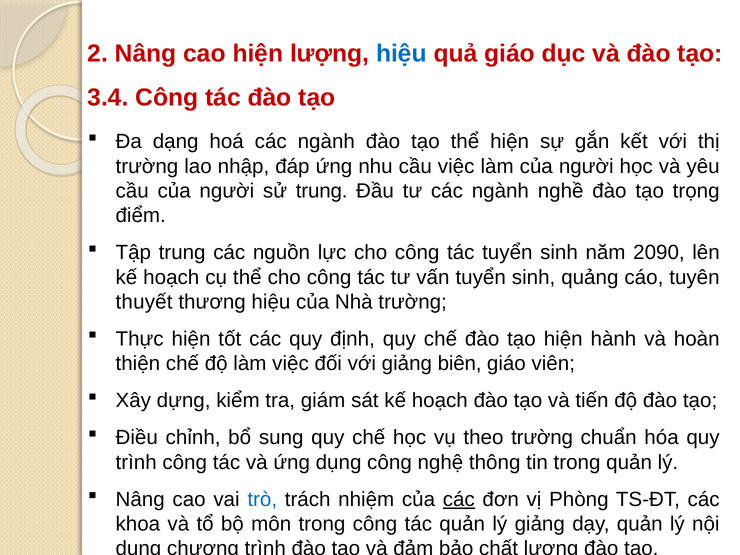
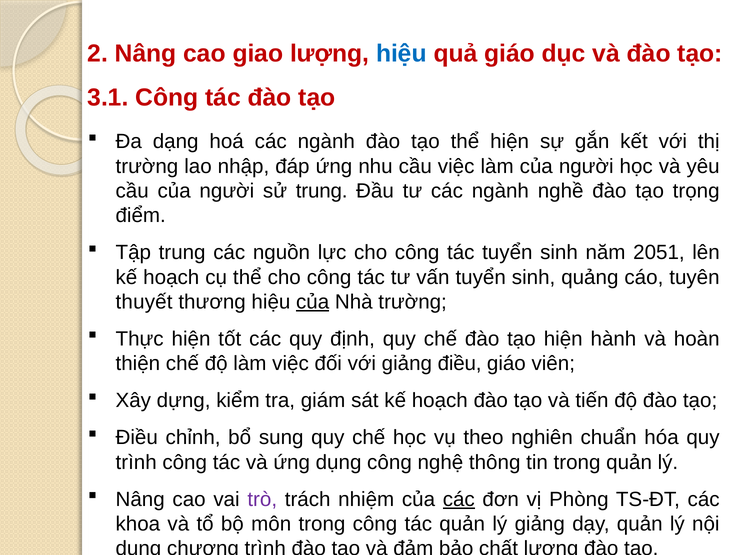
cao hiện: hiện -> giao
3.4: 3.4 -> 3.1
2090: 2090 -> 2051
của at (313, 302) underline: none -> present
giảng biên: biên -> điều
theo trường: trường -> nghiên
trò colour: blue -> purple
